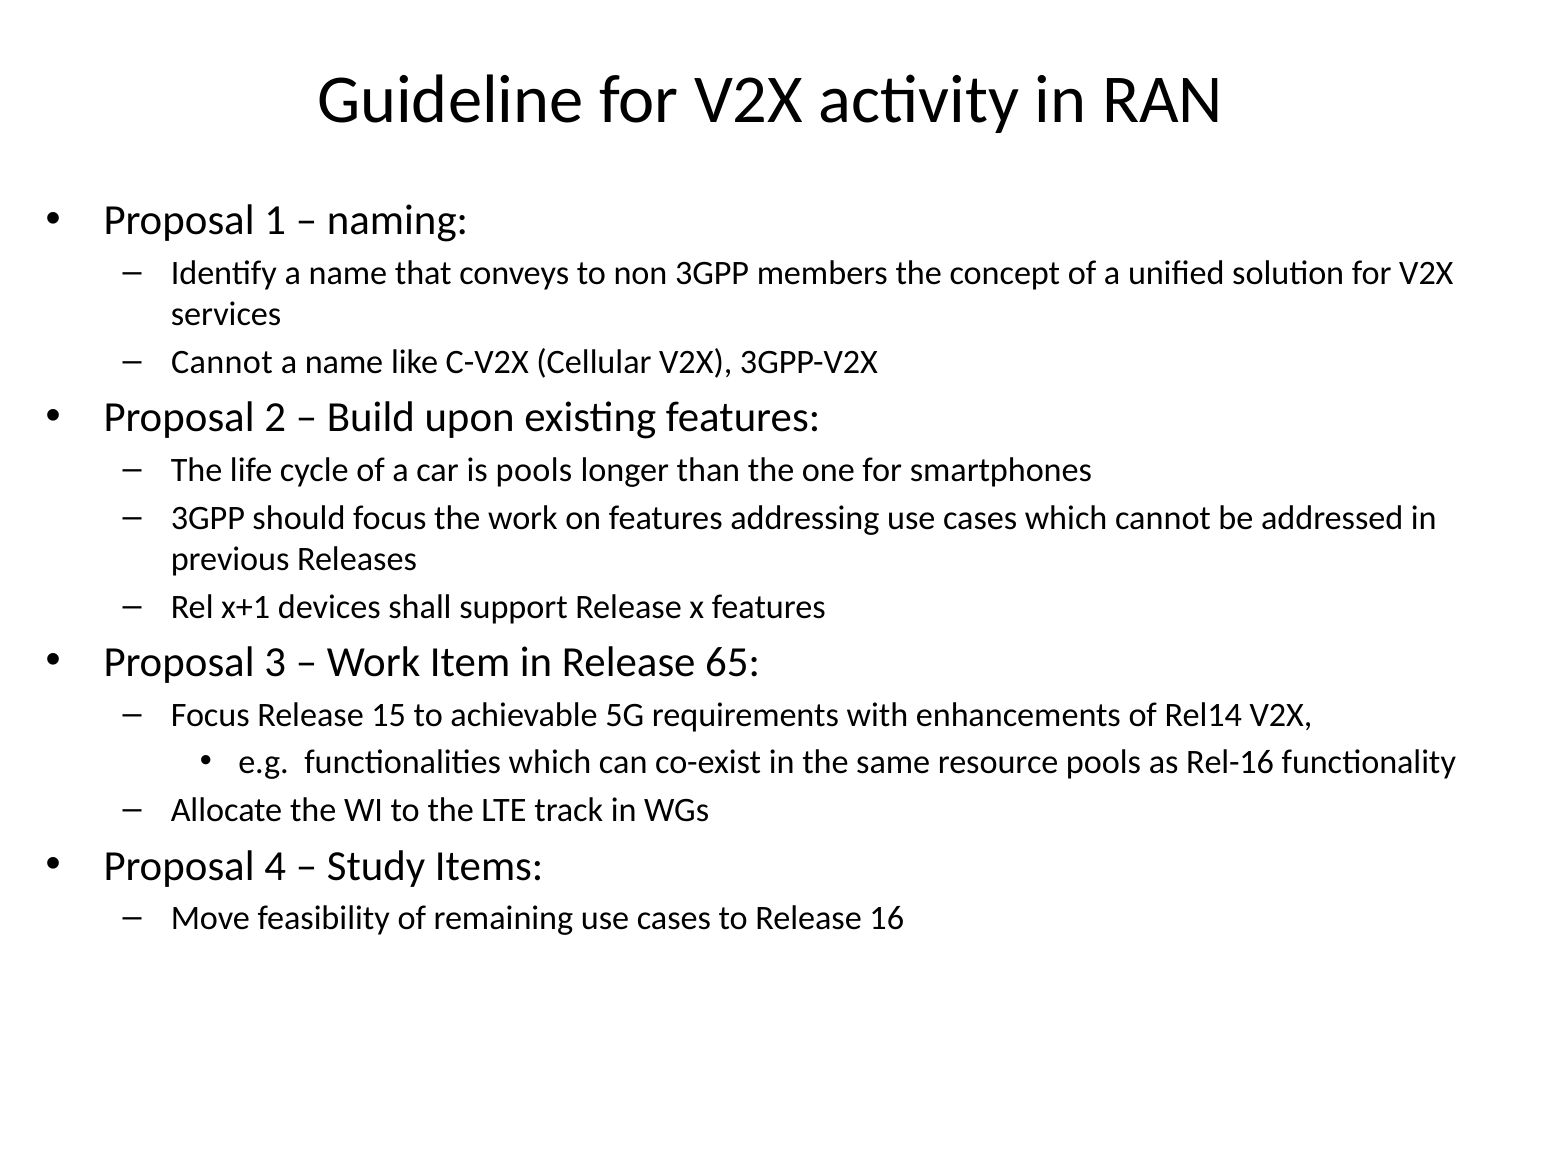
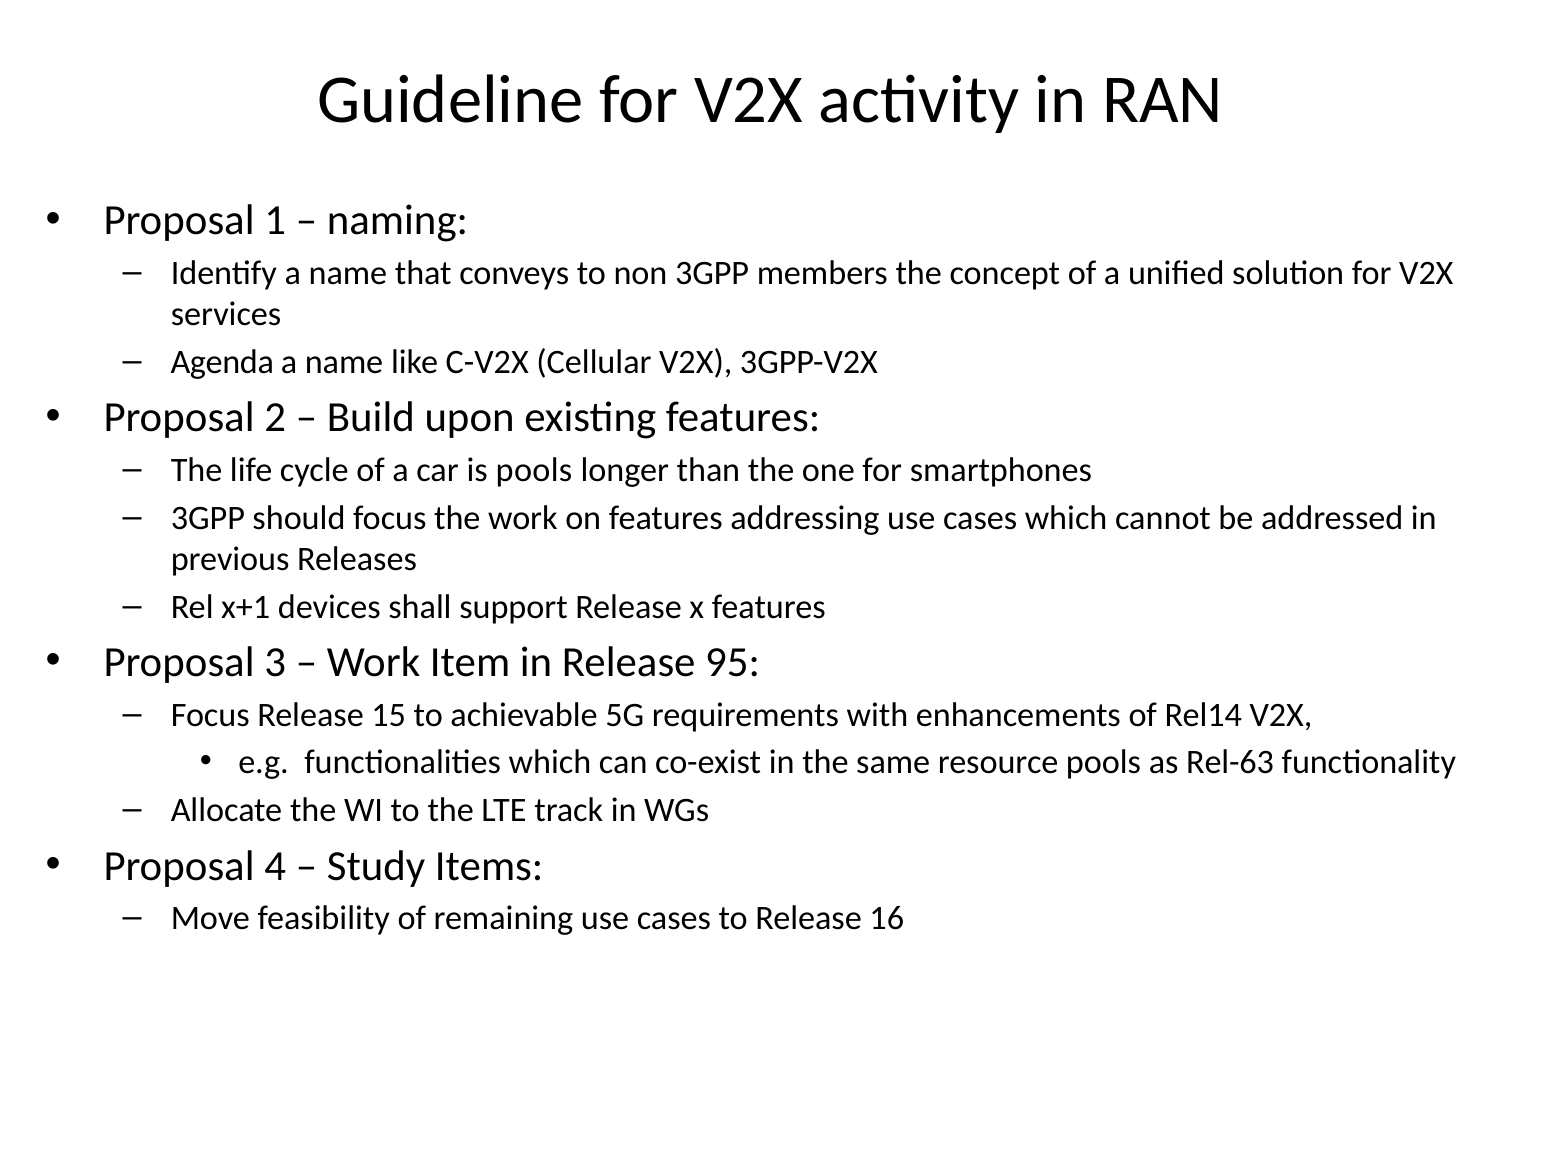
Cannot at (222, 362): Cannot -> Agenda
65: 65 -> 95
Rel-16: Rel-16 -> Rel-63
